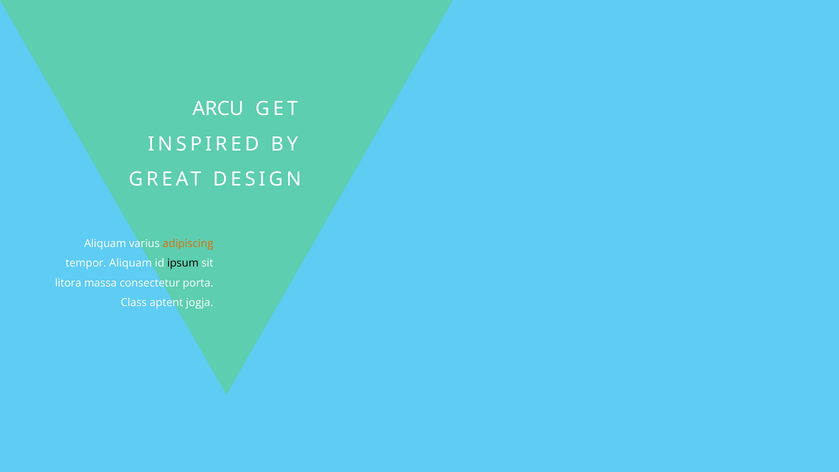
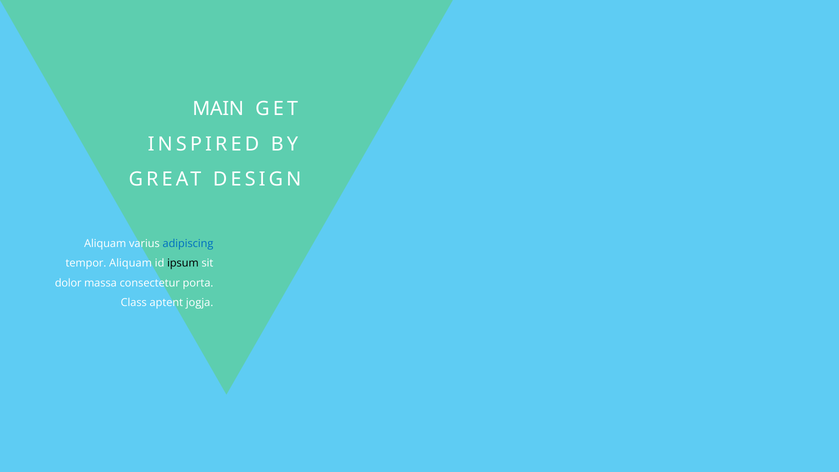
ARCU: ARCU -> MAIN
adipiscing colour: orange -> blue
litora: litora -> dolor
